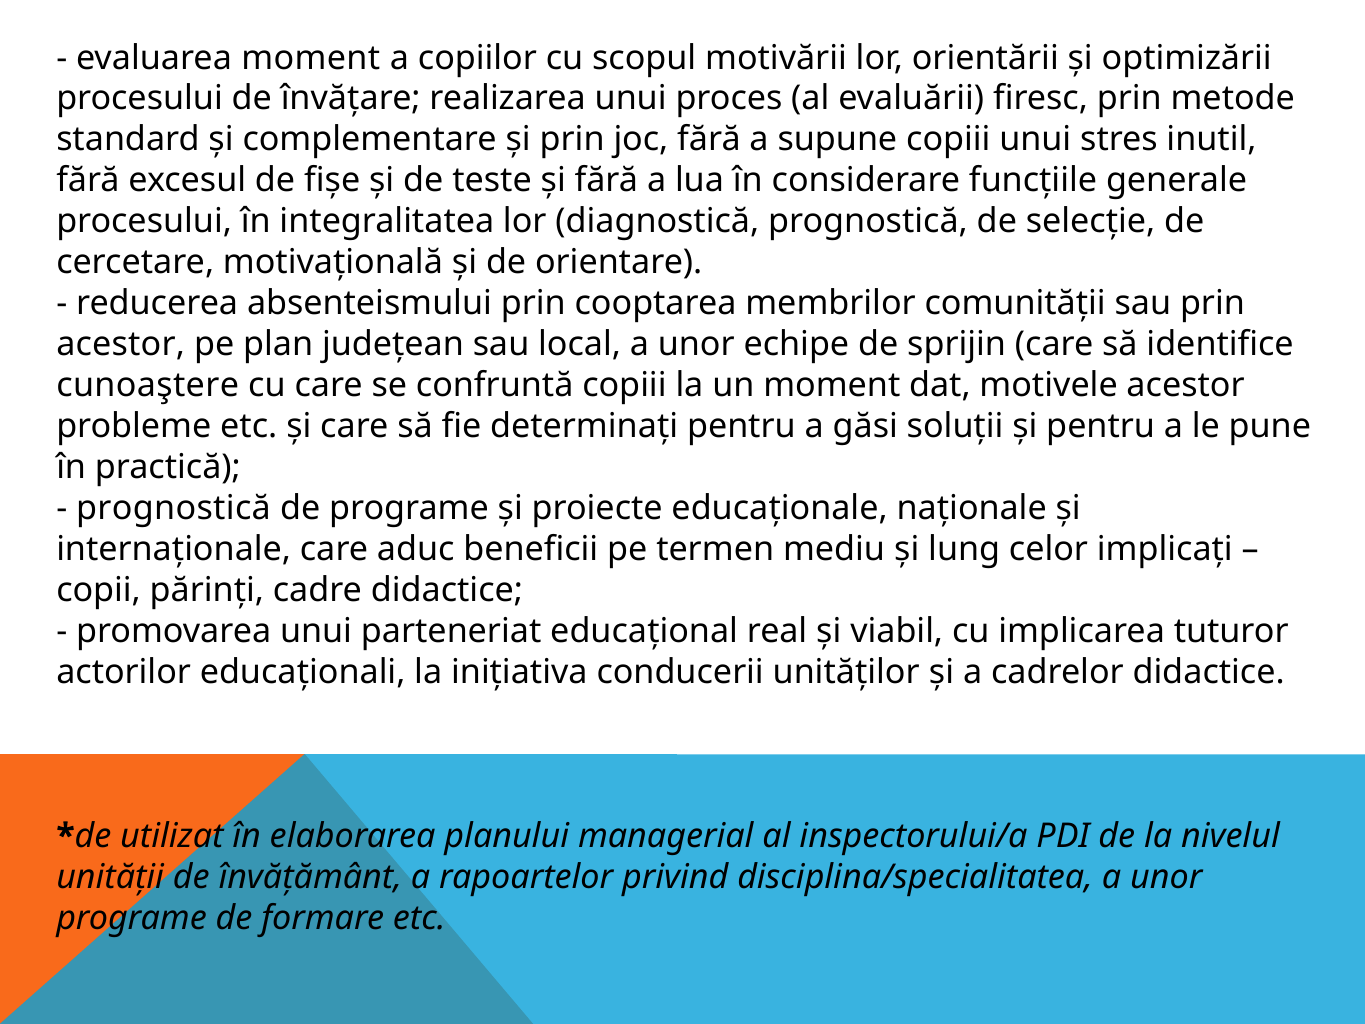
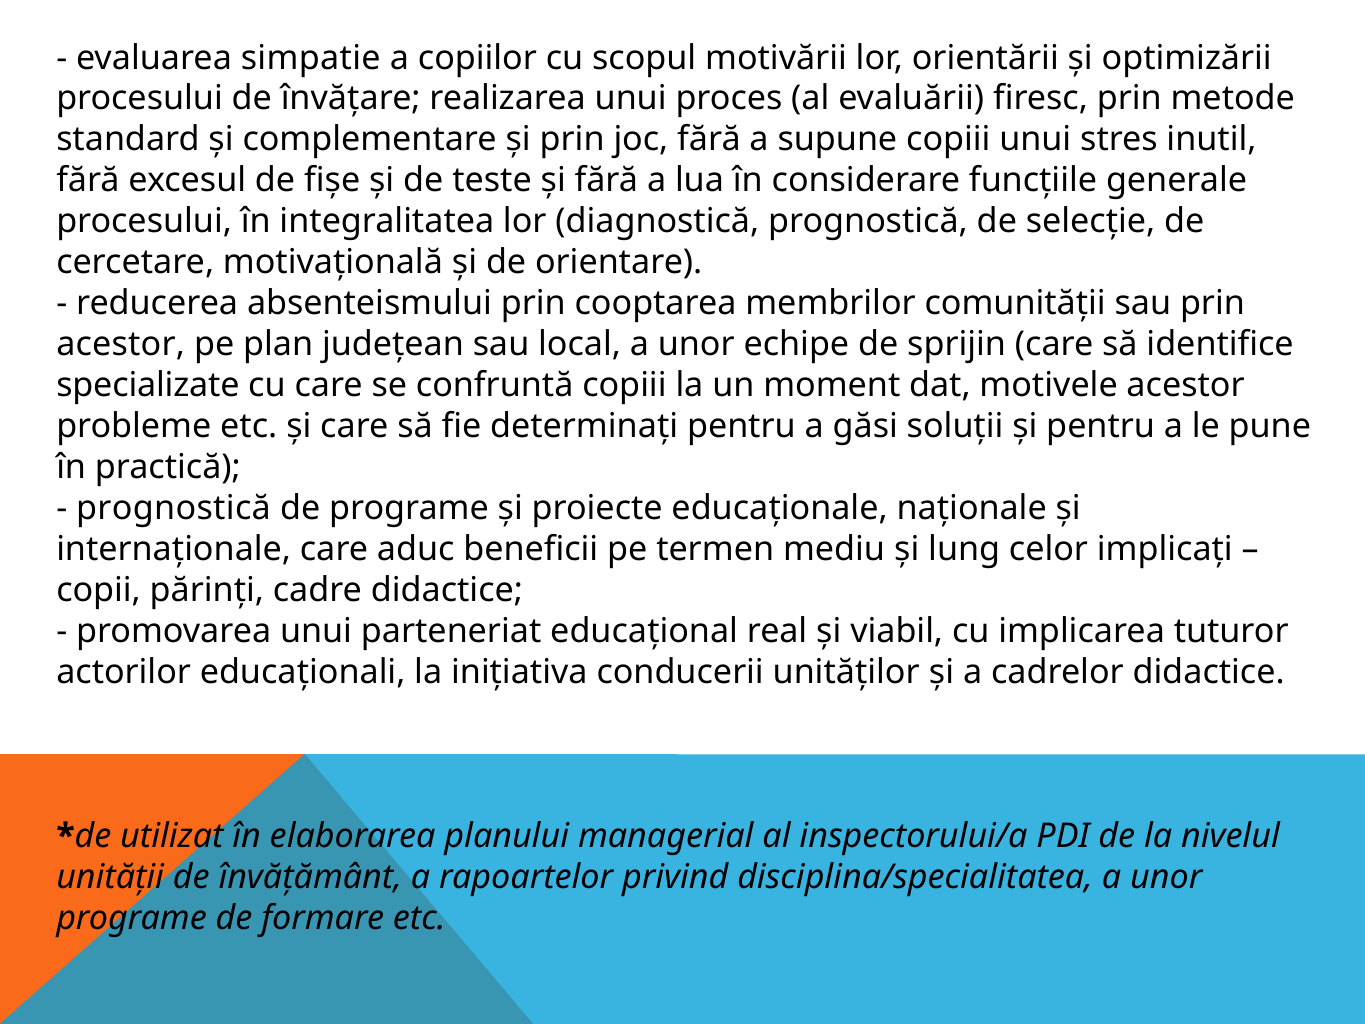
evaluarea moment: moment -> simpatie
cunoaştere: cunoaştere -> specializate
